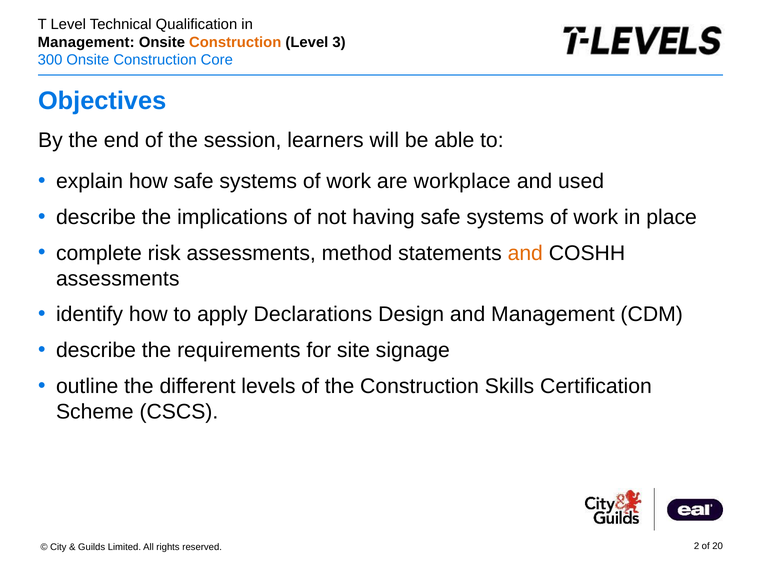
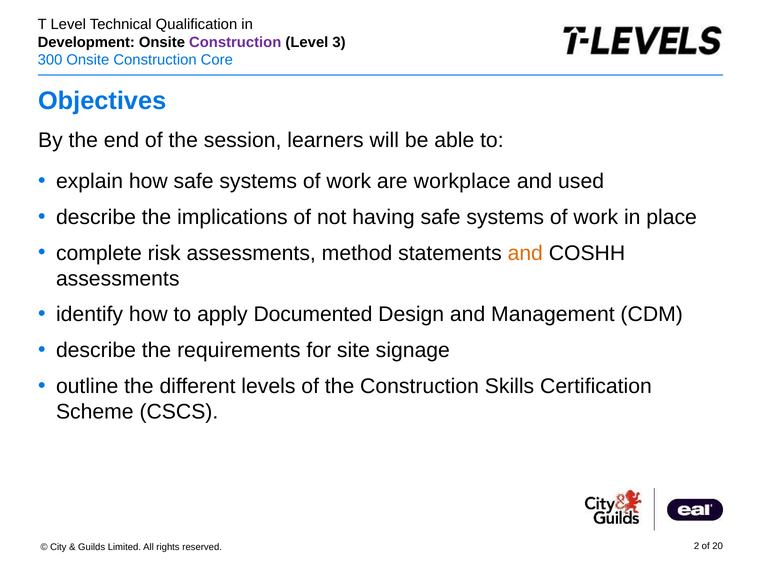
Management at (86, 42): Management -> Development
Construction at (235, 42) colour: orange -> purple
Declarations: Declarations -> Documented
